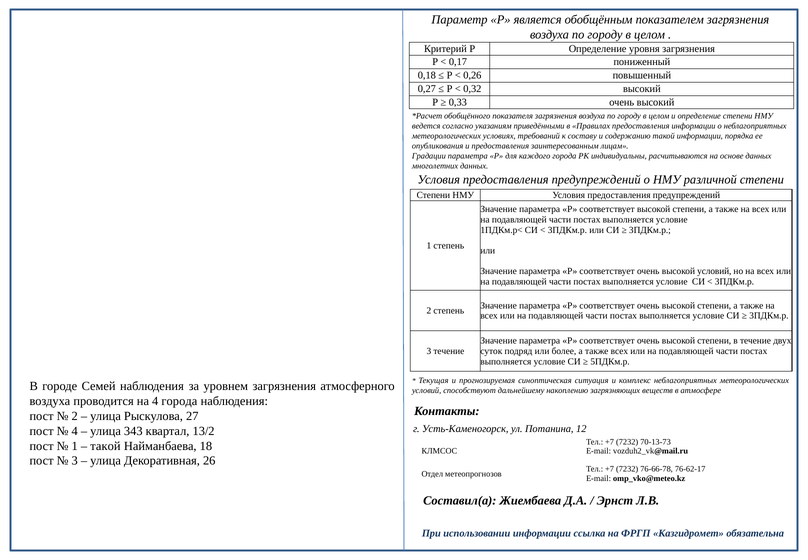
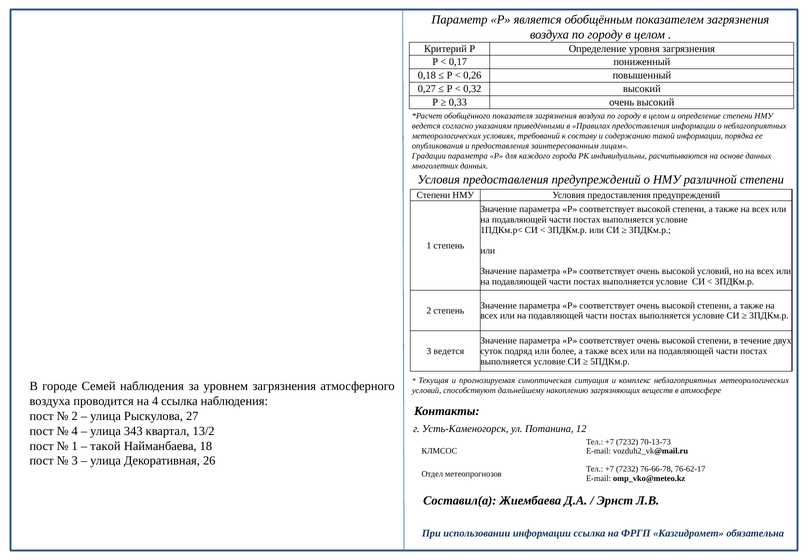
3 течение: течение -> ведется
4 города: города -> ссылка
